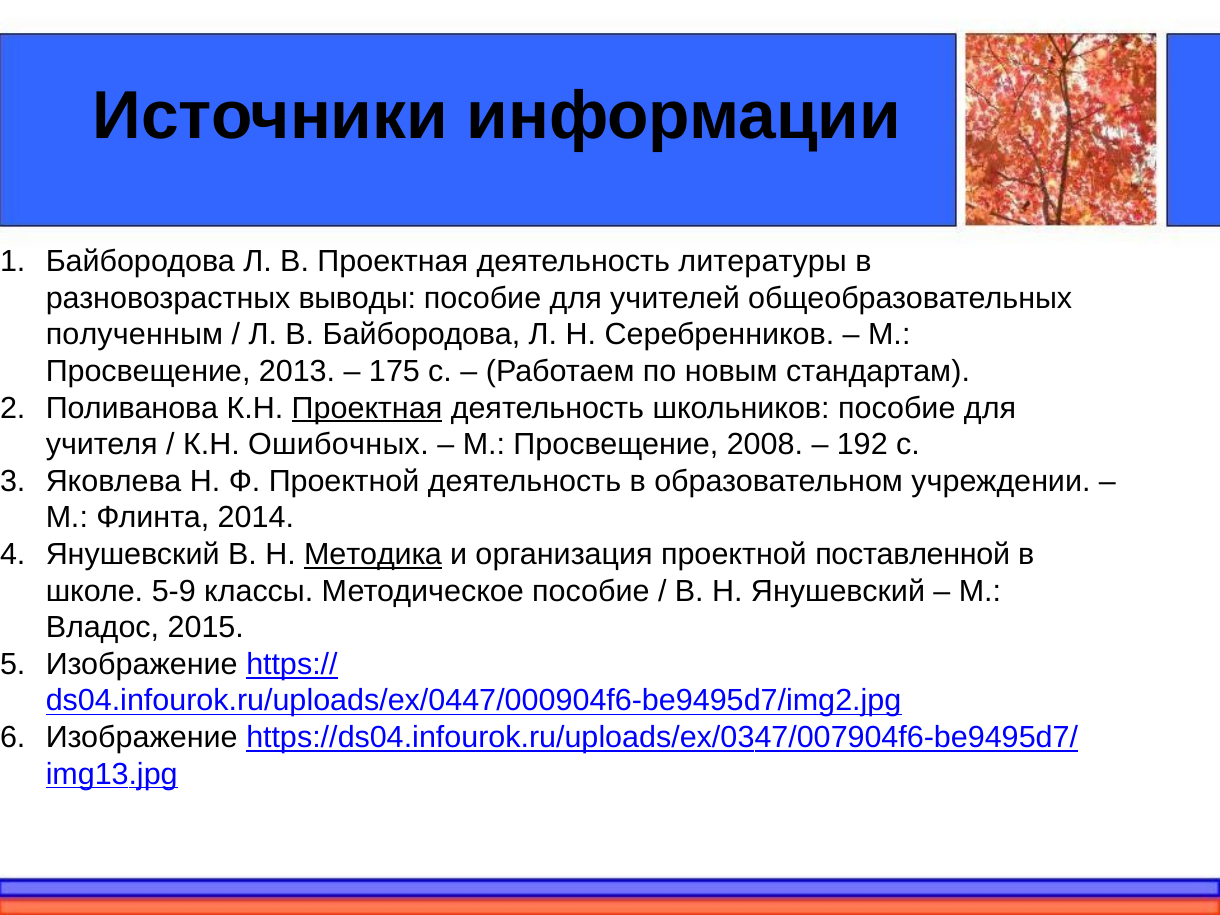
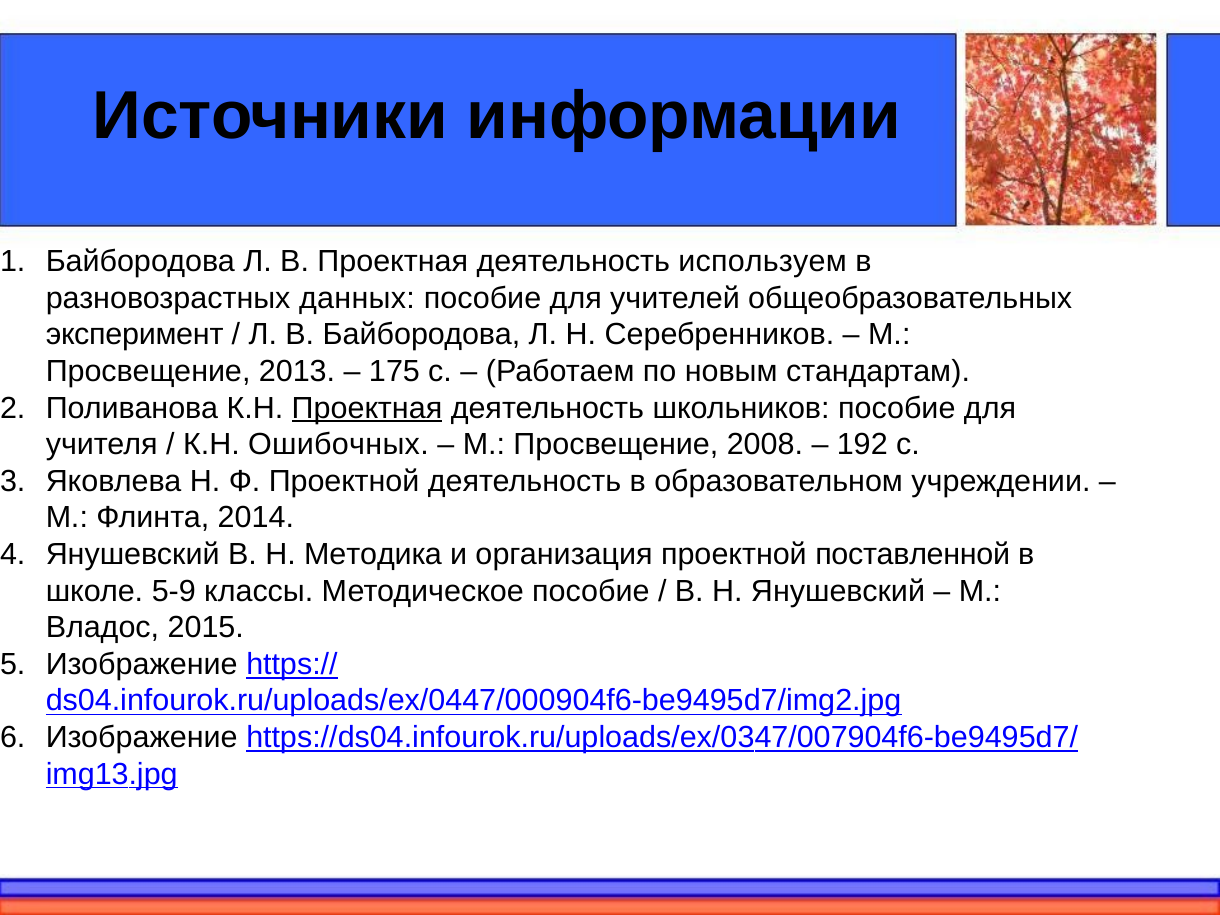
литературы: литературы -> используем
выводы: выводы -> данных
полученным: полученным -> эксперимент
Методика underline: present -> none
